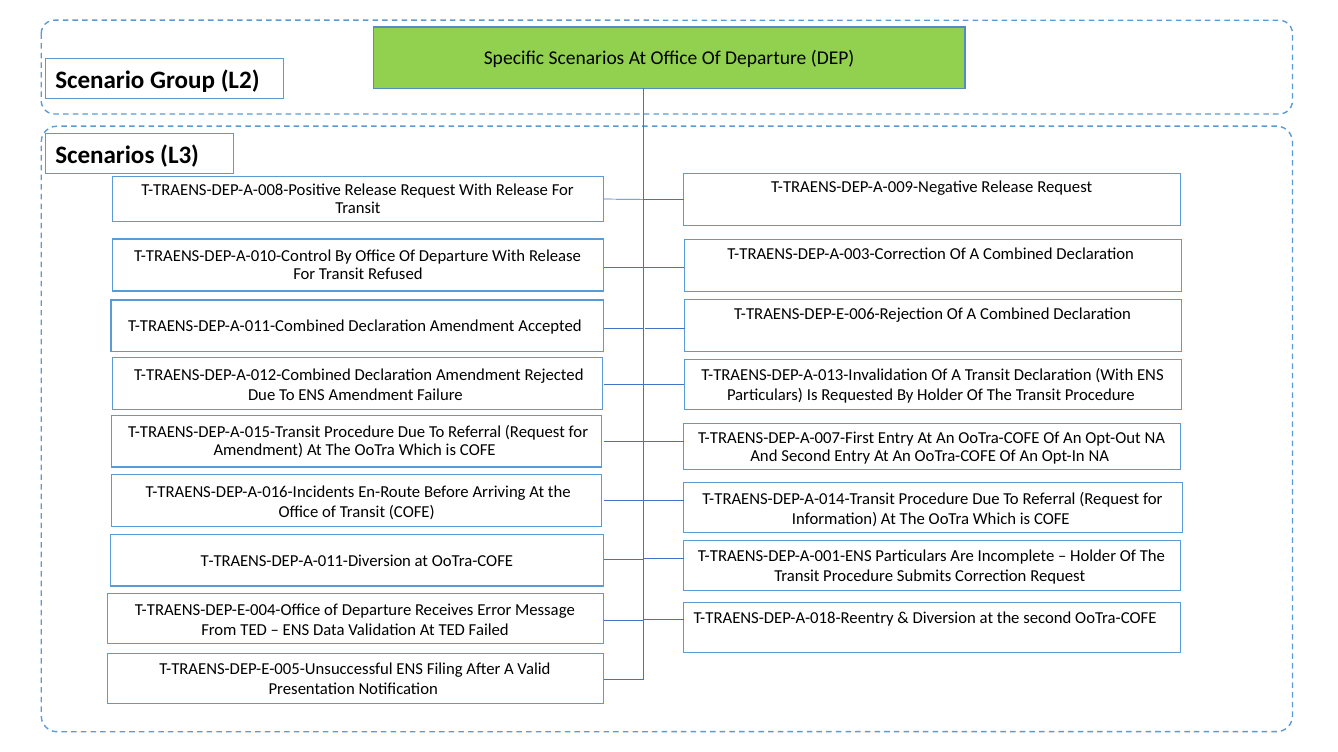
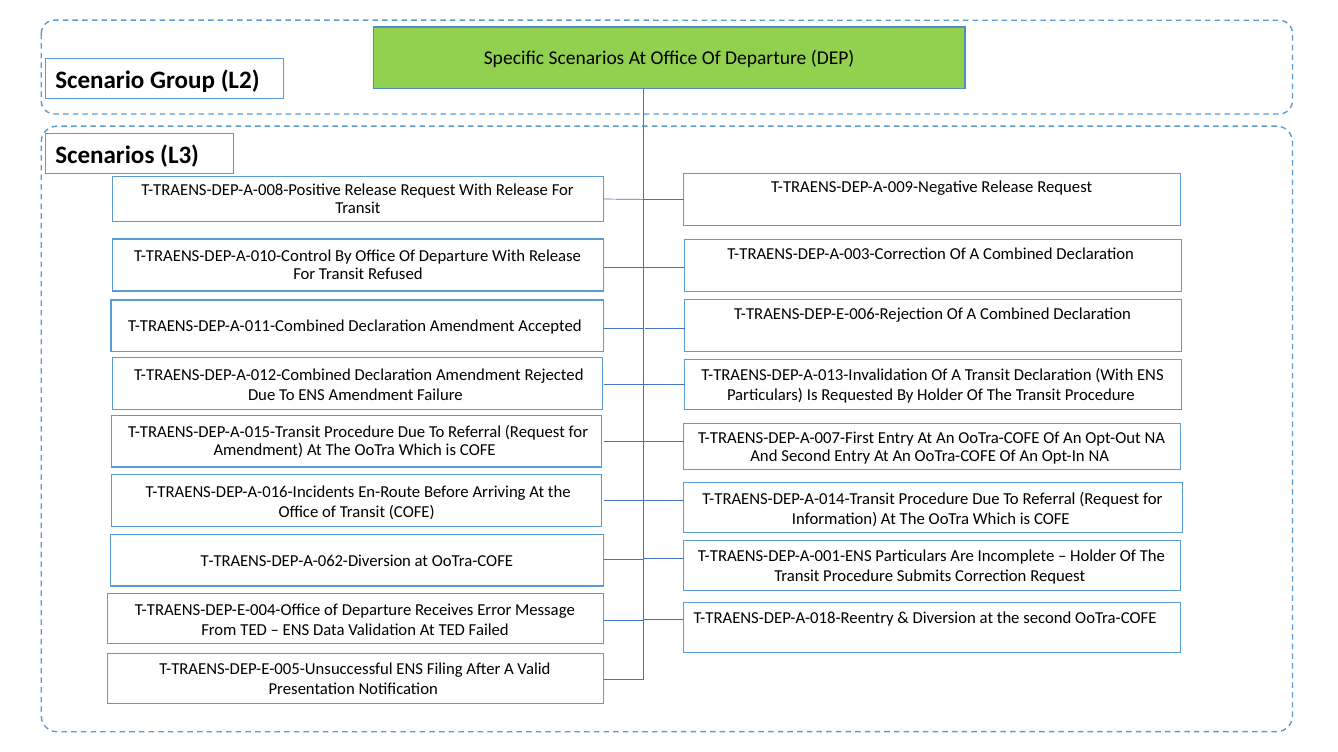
T-TRAENS-DEP-A-011-Diversion: T-TRAENS-DEP-A-011-Diversion -> T-TRAENS-DEP-A-062-Diversion
